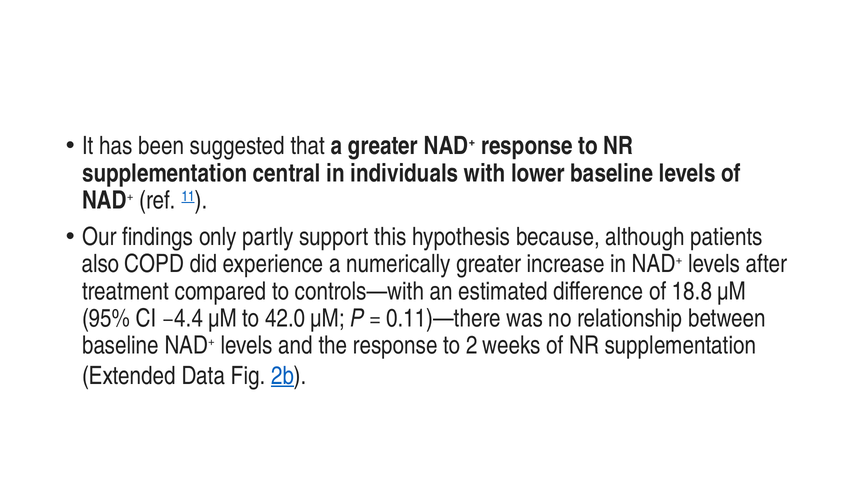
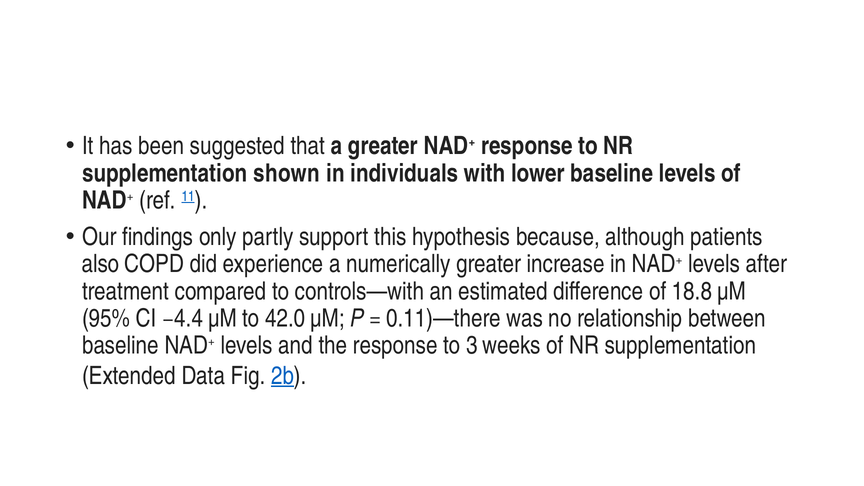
central: central -> shown
2: 2 -> 3
